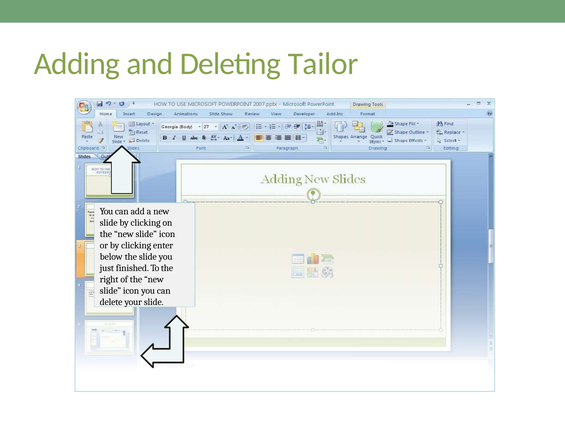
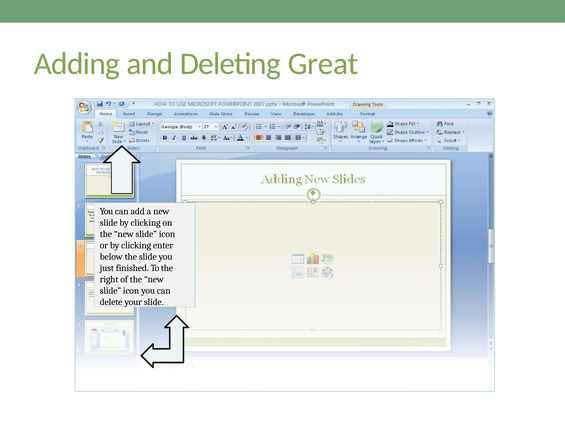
Tailor: Tailor -> Great
